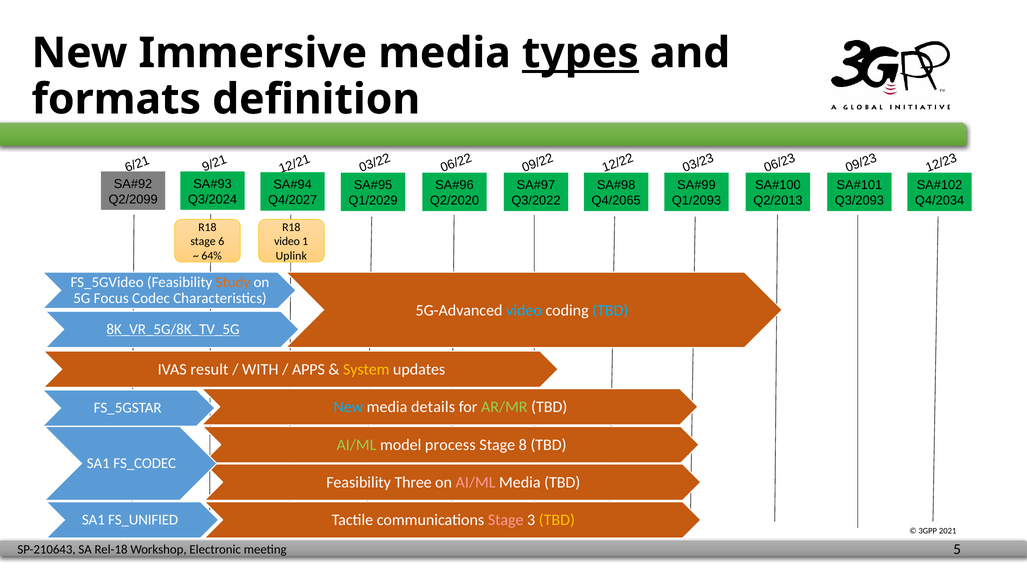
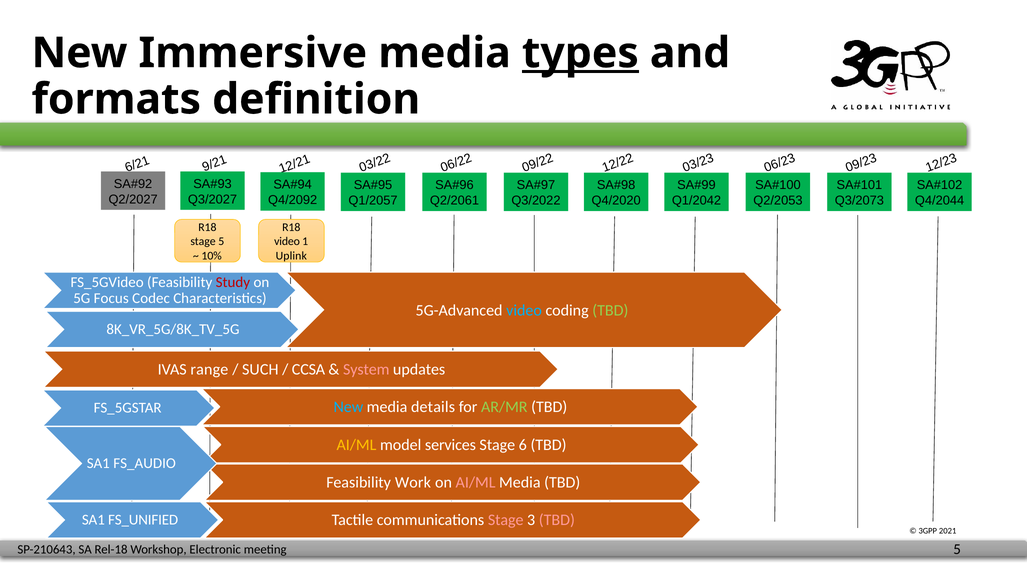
Q2/2099: Q2/2099 -> Q2/2027
Q3/2024: Q3/2024 -> Q3/2027
Q4/2027: Q4/2027 -> Q4/2092
Q1/2029: Q1/2029 -> Q1/2057
Q2/2020: Q2/2020 -> Q2/2061
Q4/2065: Q4/2065 -> Q4/2020
Q1/2093: Q1/2093 -> Q1/2042
Q2/2013: Q2/2013 -> Q2/2053
Q3/2093: Q3/2093 -> Q3/2073
Q4/2034: Q4/2034 -> Q4/2044
stage 6: 6 -> 5
64%: 64% -> 10%
Study colour: orange -> red
TBD at (610, 310) colour: light blue -> light green
8K_VR_5G/8K_TV_5G underline: present -> none
result: result -> range
WITH: WITH -> SUCH
APPS: APPS -> CCSA
System colour: yellow -> pink
AI/ML at (356, 445) colour: light green -> yellow
process: process -> services
8: 8 -> 6
FS_CODEC: FS_CODEC -> FS_AUDIO
Three: Three -> Work
TBD at (557, 520) colour: yellow -> pink
